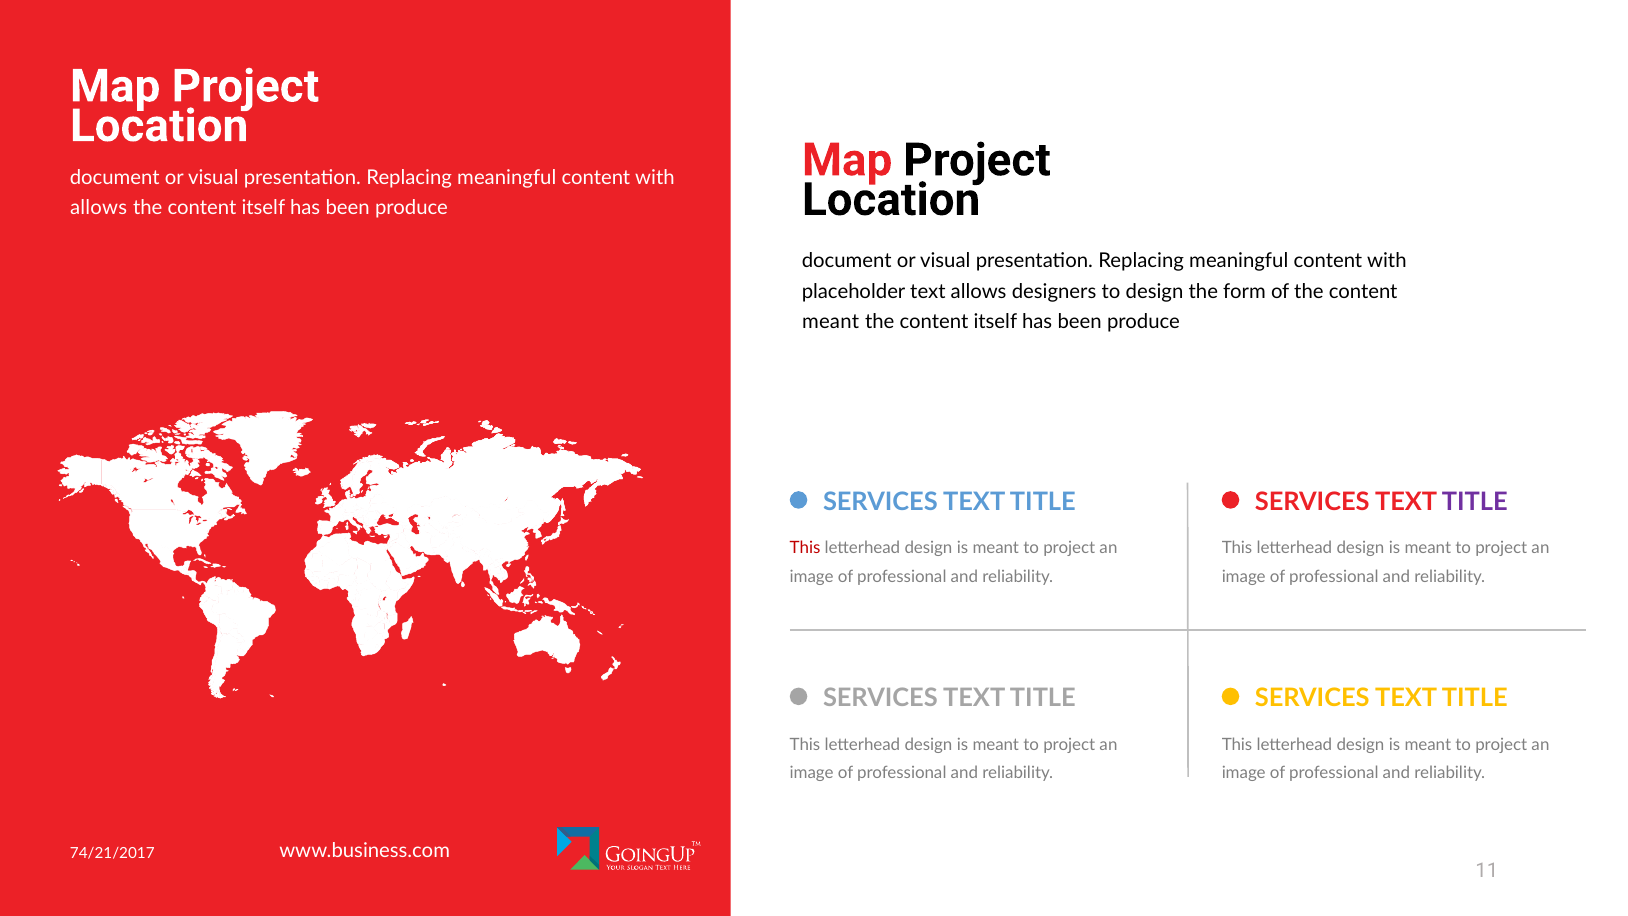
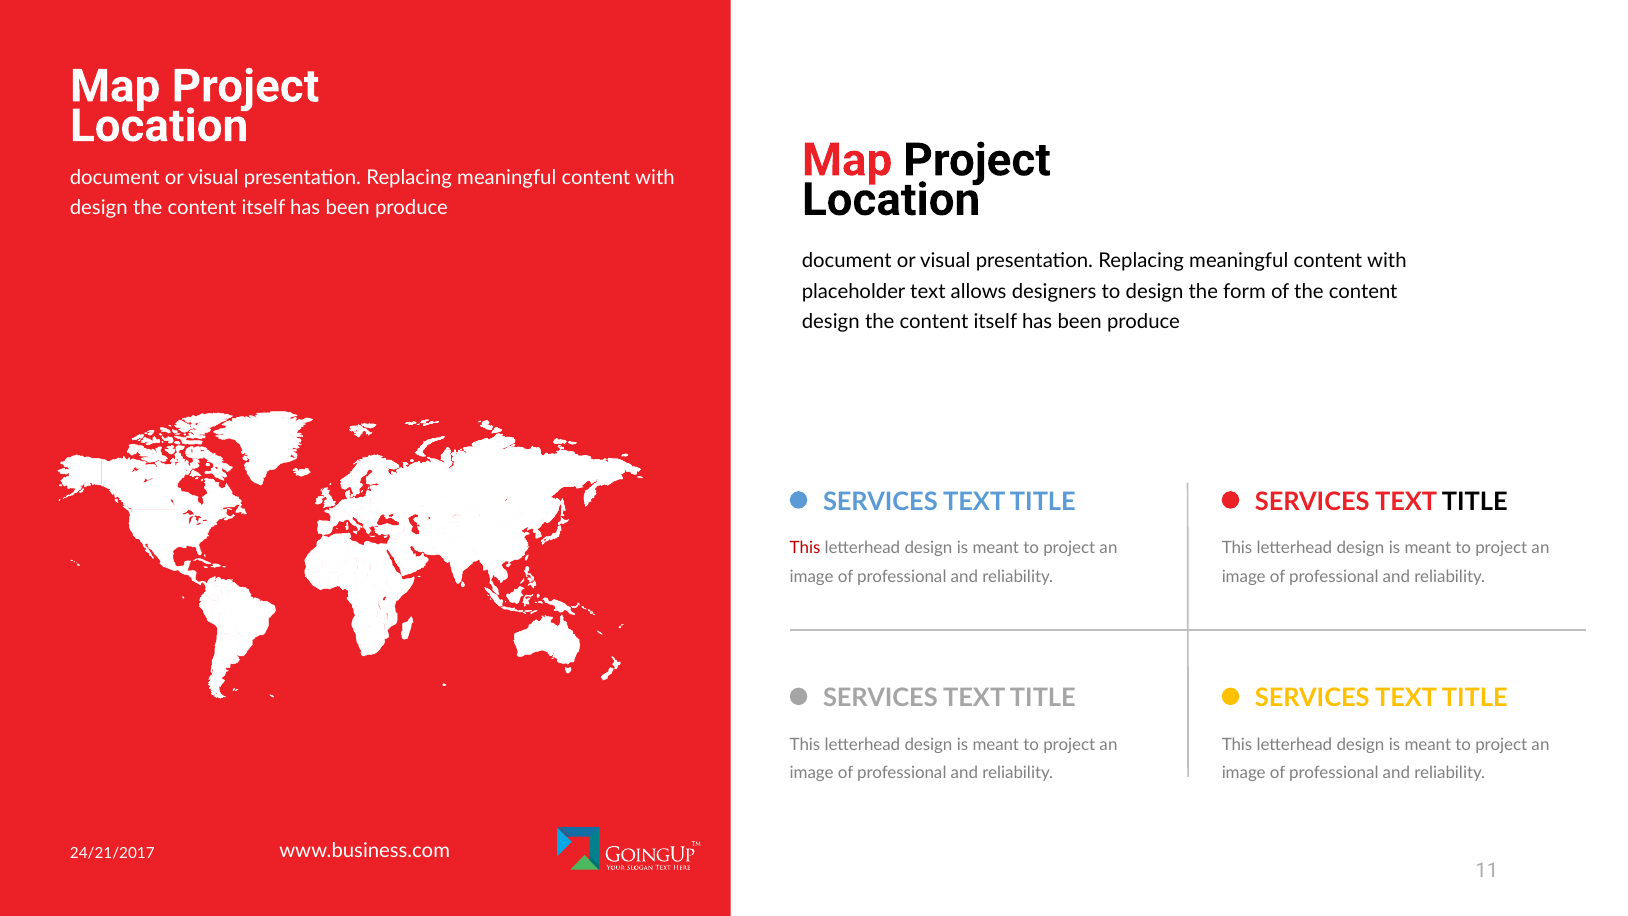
allows at (99, 208): allows -> design
meant at (831, 322): meant -> design
TITLE at (1475, 502) colour: purple -> black
74/21/2017: 74/21/2017 -> 24/21/2017
